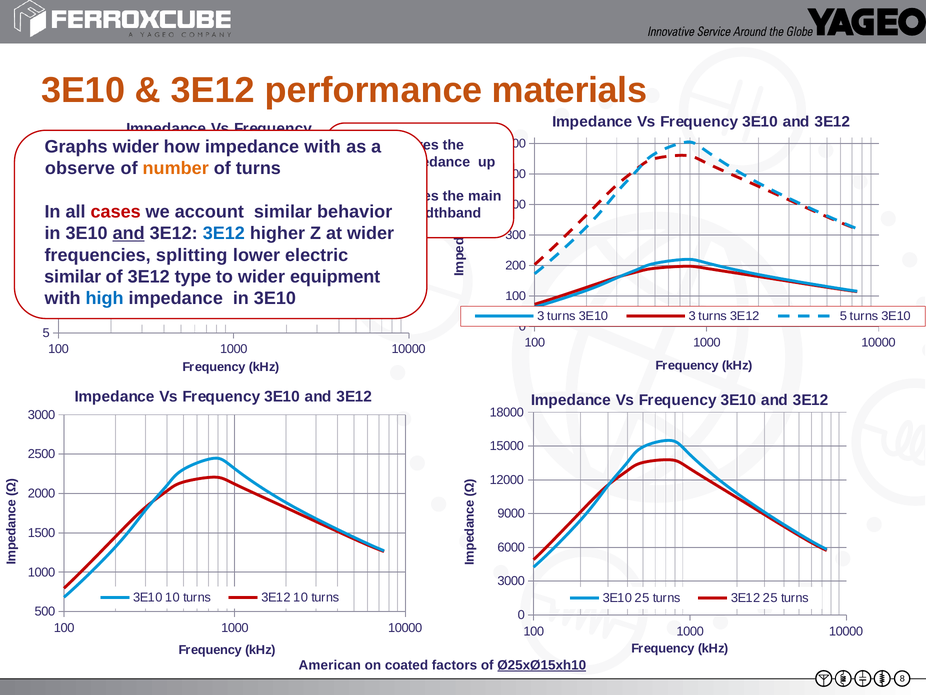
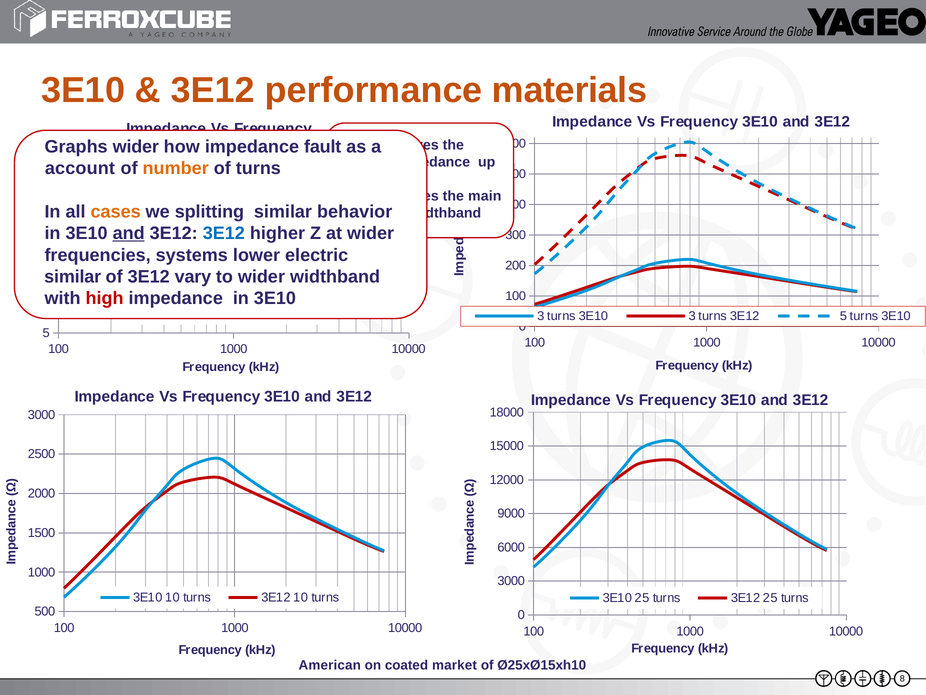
impedance with: with -> fault
observe: observe -> account
cases colour: red -> orange
account: account -> splitting
splitting: splitting -> systems
type: type -> vary
wider equipment: equipment -> widthband
high colour: blue -> red
factors: factors -> market
Ø25xØ15xh10 underline: present -> none
